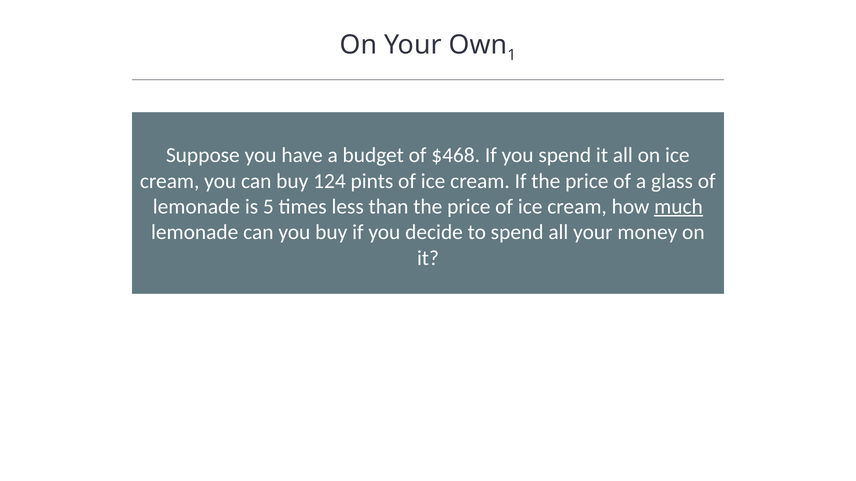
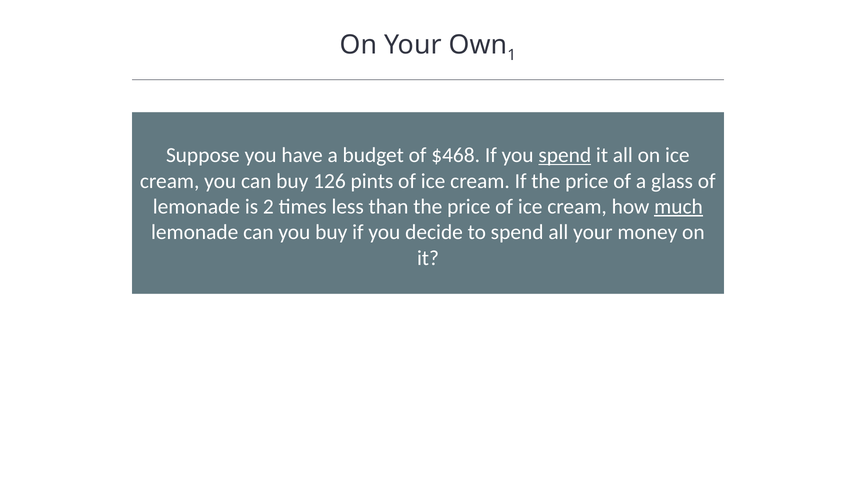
spend at (565, 156) underline: none -> present
124: 124 -> 126
5: 5 -> 2
